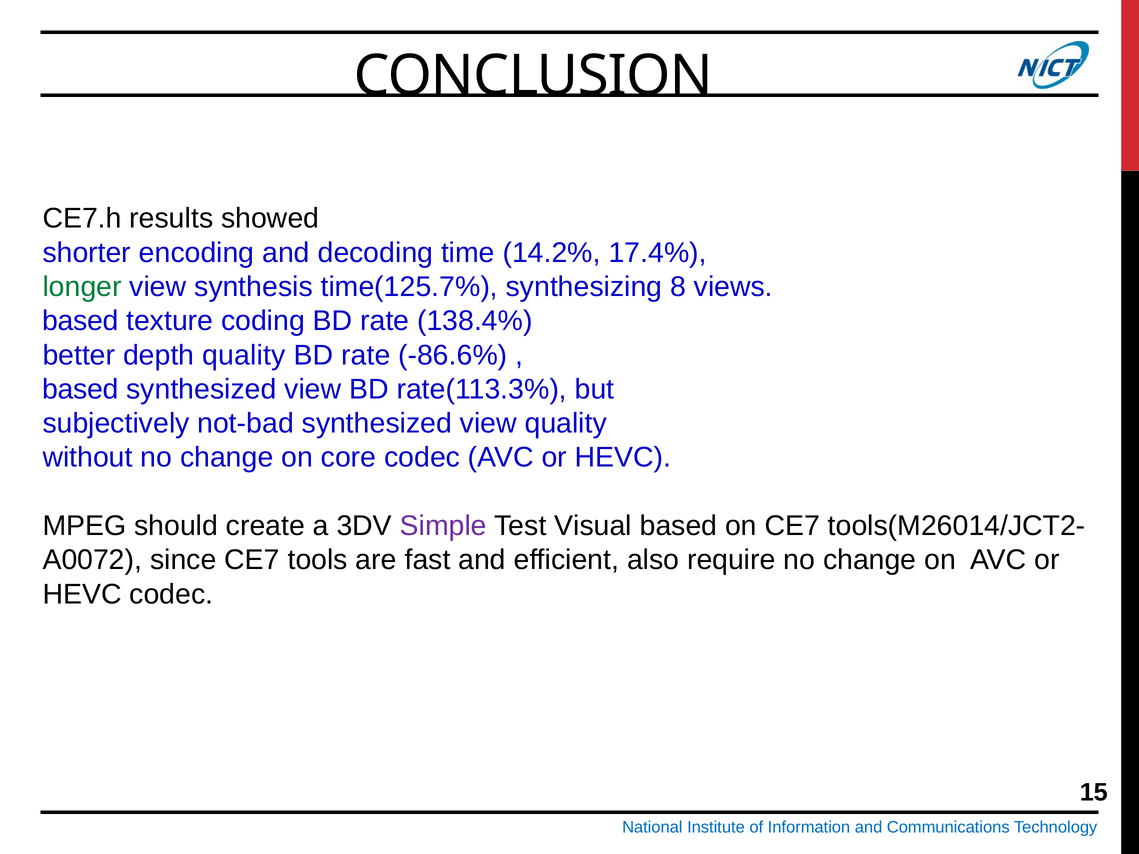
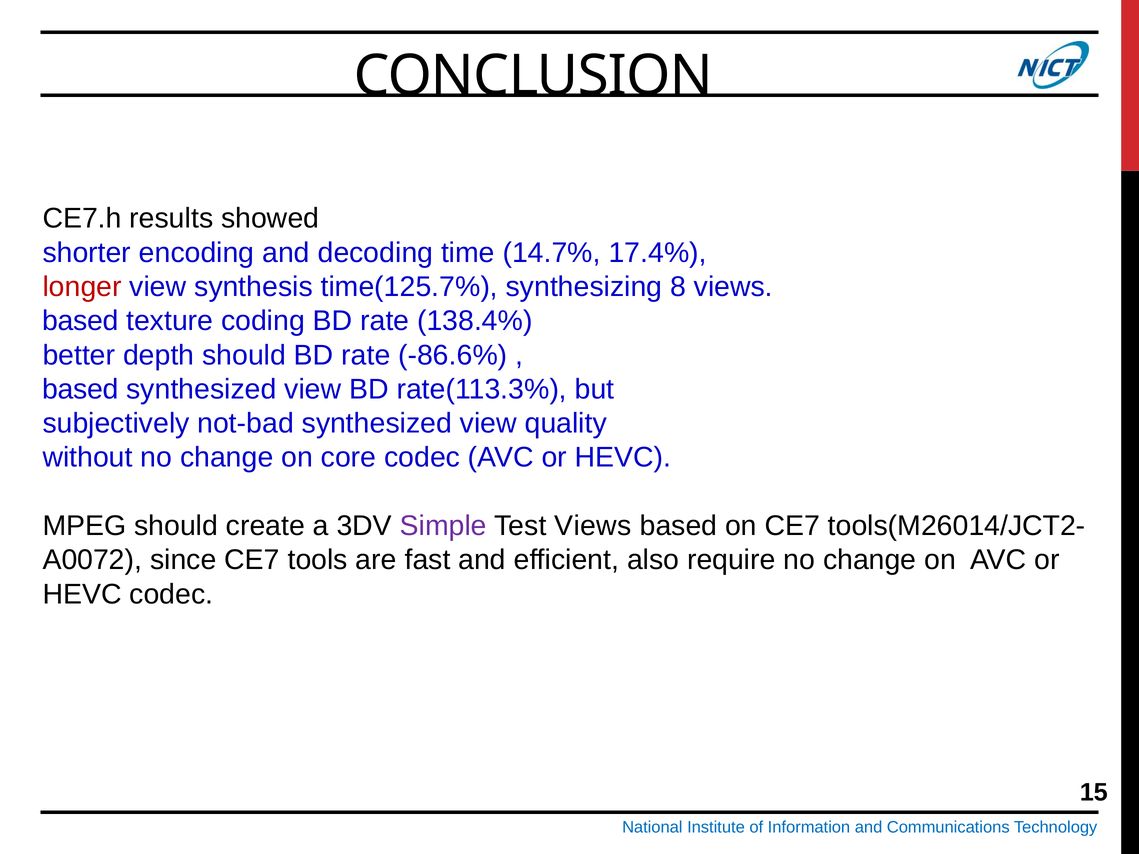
14.2%: 14.2% -> 14.7%
longer colour: green -> red
depth quality: quality -> should
Test Visual: Visual -> Views
